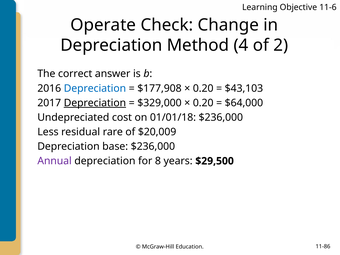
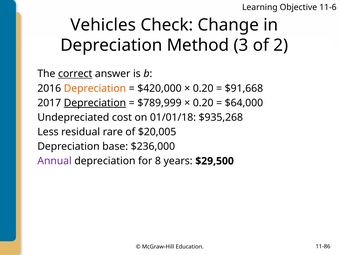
Operate: Operate -> Vehicles
4: 4 -> 3
correct underline: none -> present
Depreciation at (95, 88) colour: blue -> orange
$177,908: $177,908 -> $420,000
$43,103: $43,103 -> $91,668
$329,000: $329,000 -> $789,999
01/01/18 $236,000: $236,000 -> $935,268
$20,009: $20,009 -> $20,005
